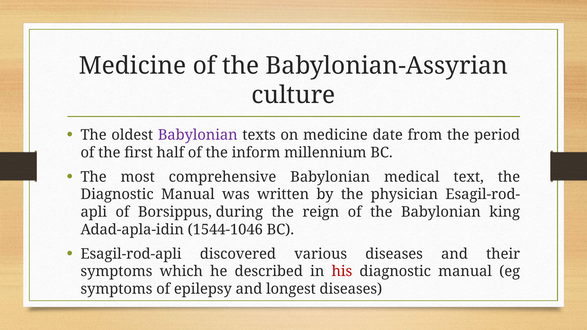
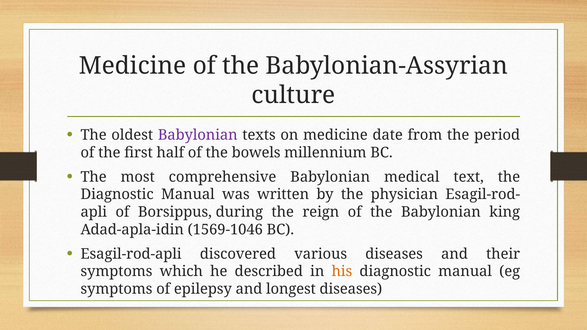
inform: inform -> bowels
1544-1046: 1544-1046 -> 1569-1046
his colour: red -> orange
